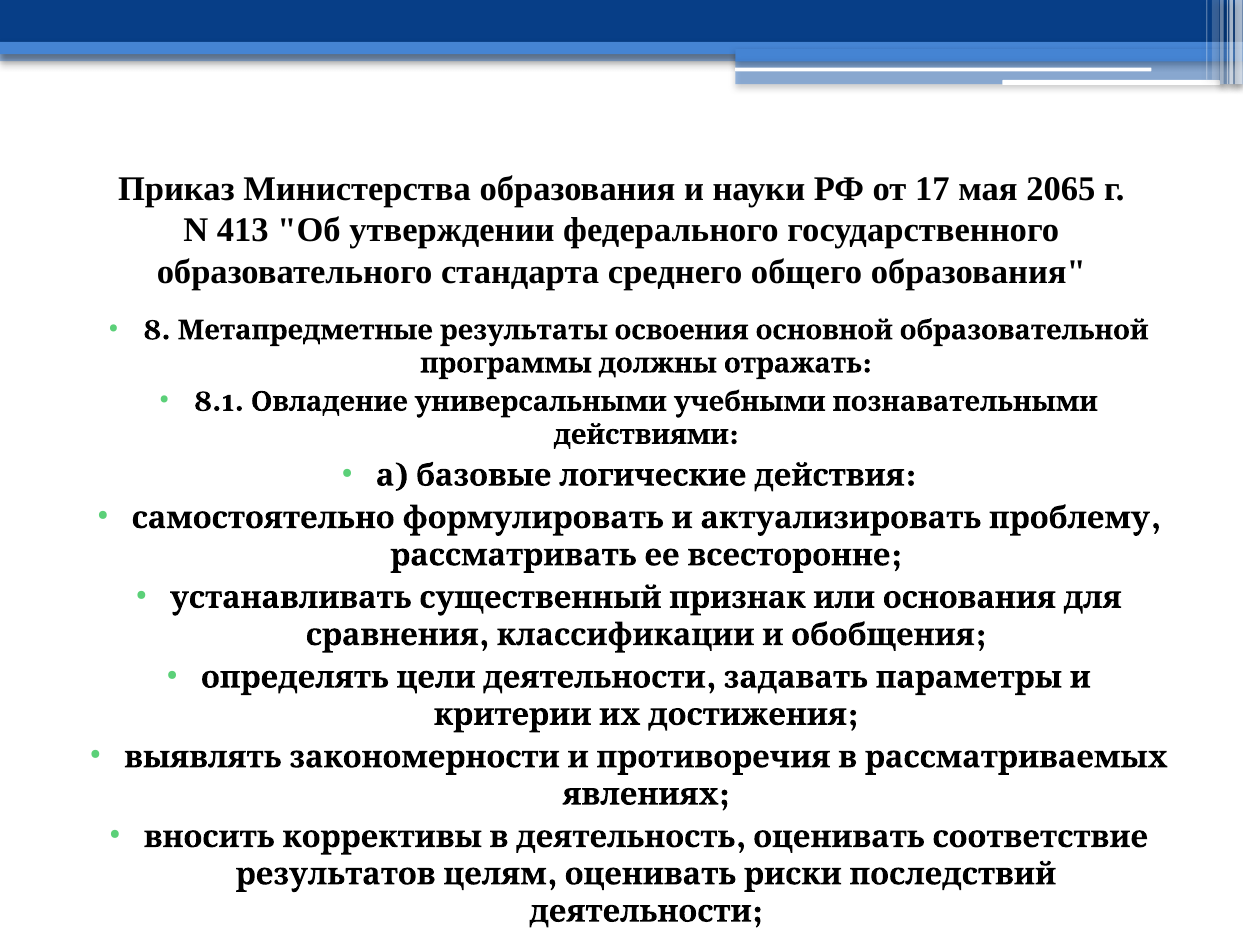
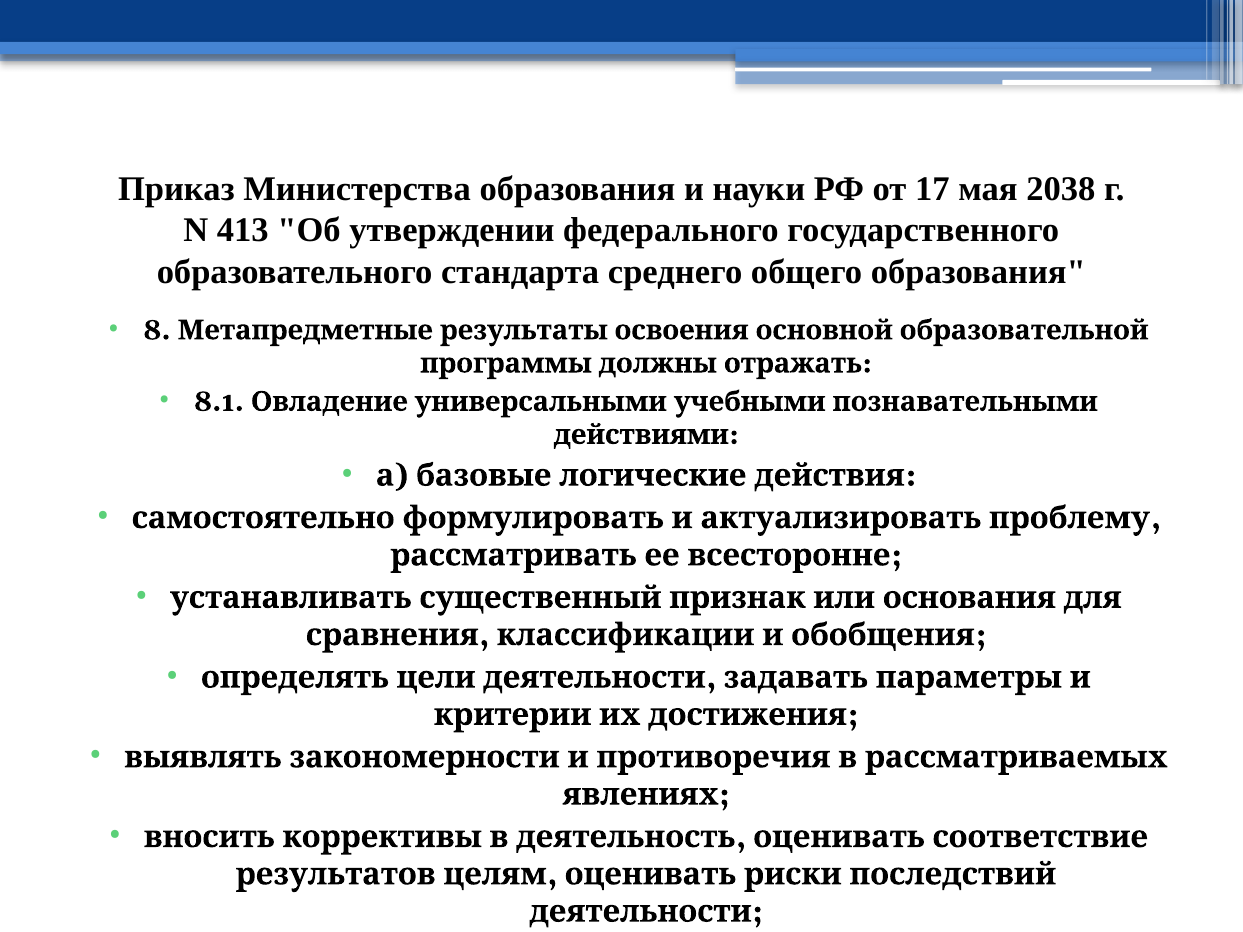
2065: 2065 -> 2038
